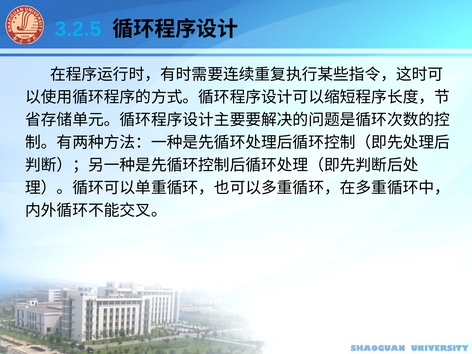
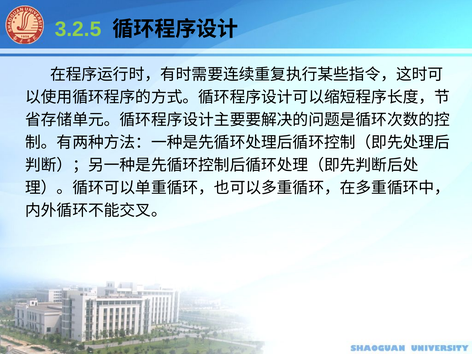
3.2.5 colour: light blue -> light green
